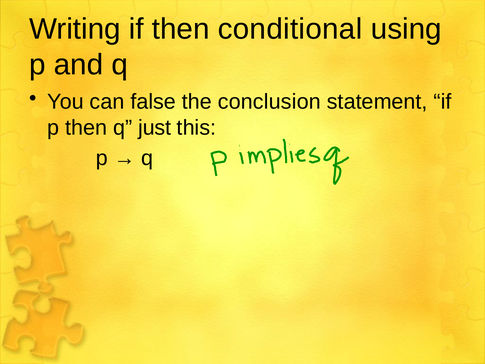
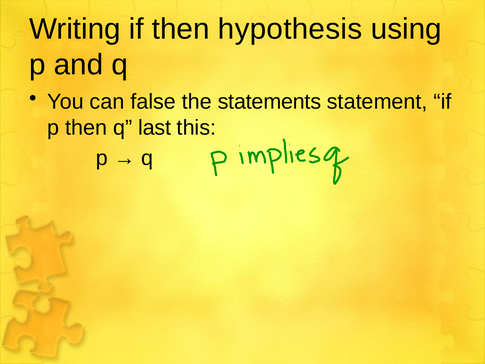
conditional: conditional -> hypothesis
conclusion: conclusion -> statements
just: just -> last
